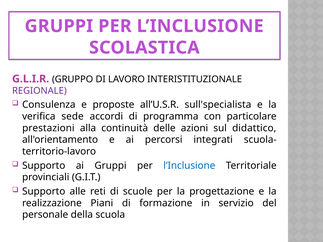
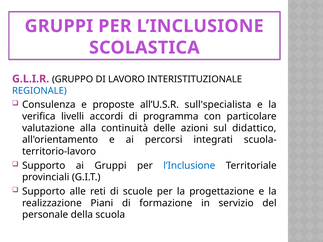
REGIONALE colour: purple -> blue
sede: sede -> livelli
prestazioni: prestazioni -> valutazione
